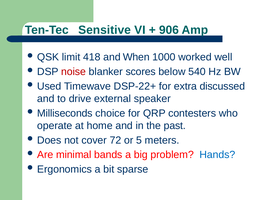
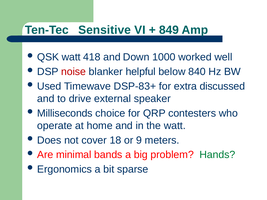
906: 906 -> 849
QSK limit: limit -> watt
When: When -> Down
scores: scores -> helpful
540: 540 -> 840
DSP-22+: DSP-22+ -> DSP-83+
the past: past -> watt
72: 72 -> 18
5: 5 -> 9
Hands colour: blue -> green
